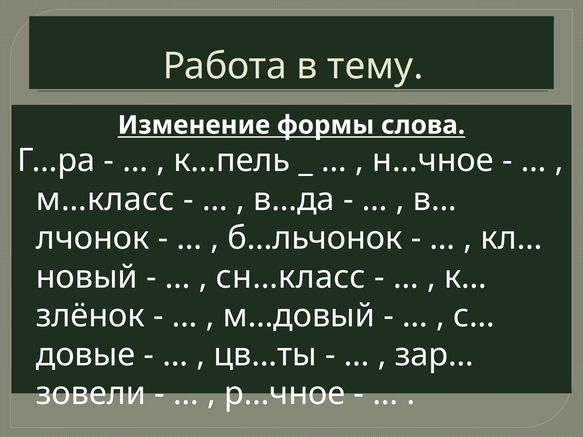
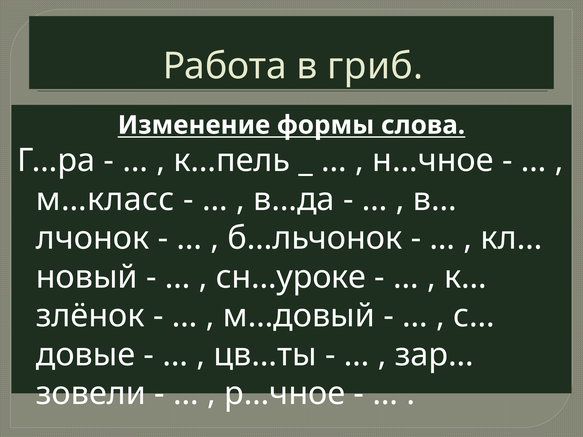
тему: тему -> гриб
сн…класс: сн…класс -> сн…уроке
